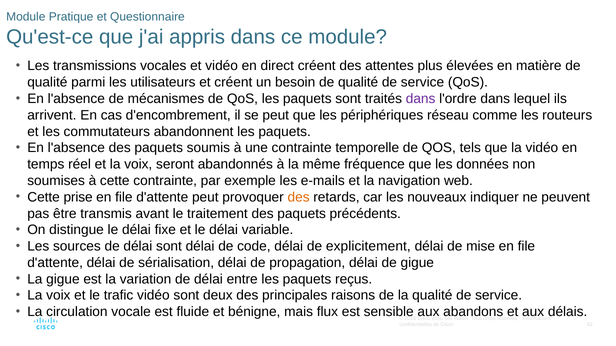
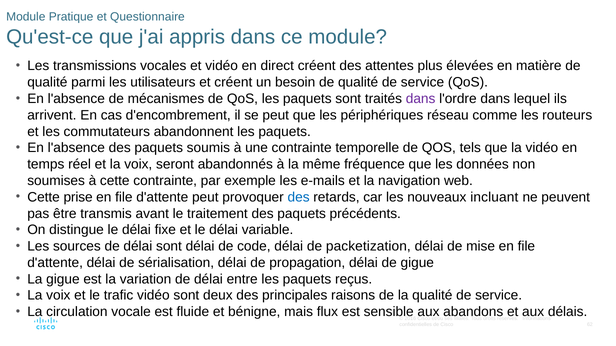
des at (299, 197) colour: orange -> blue
indiquer: indiquer -> incluant
explicitement: explicitement -> packetization
